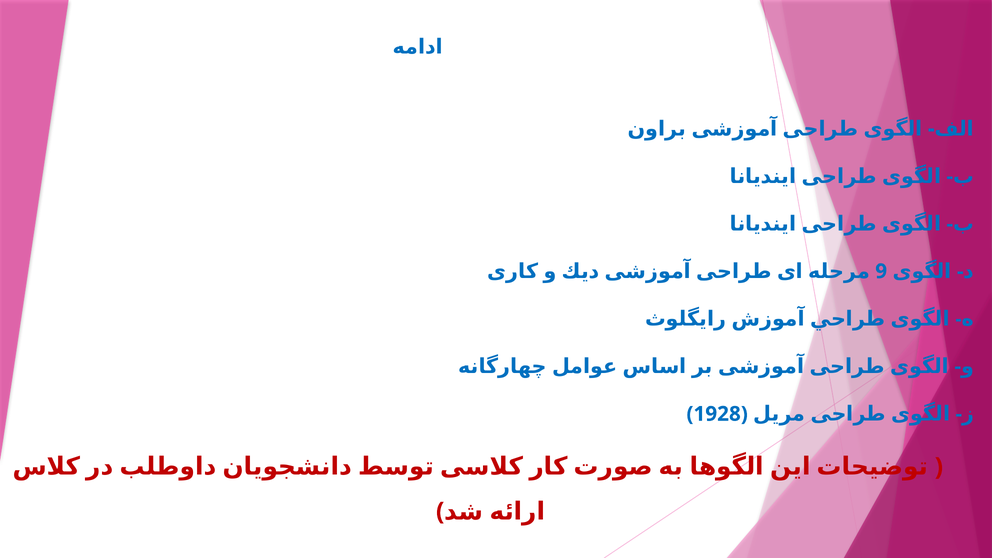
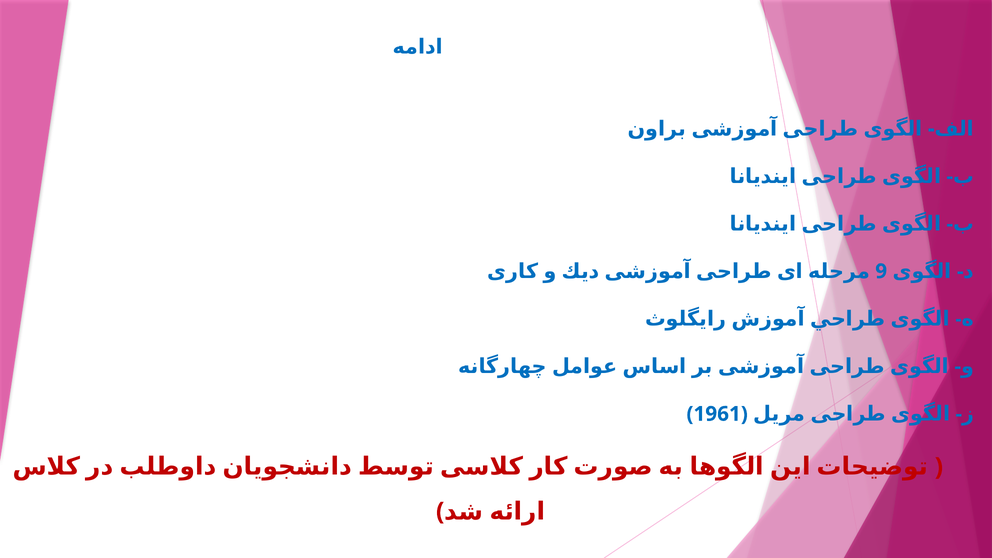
1928: 1928 -> 1961
